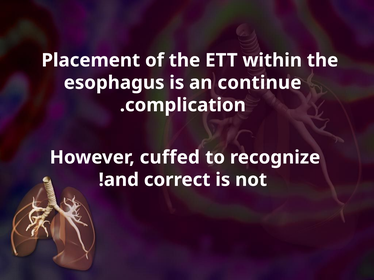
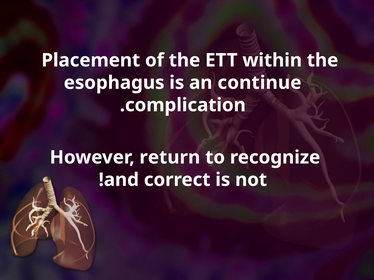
cuffed: cuffed -> return
